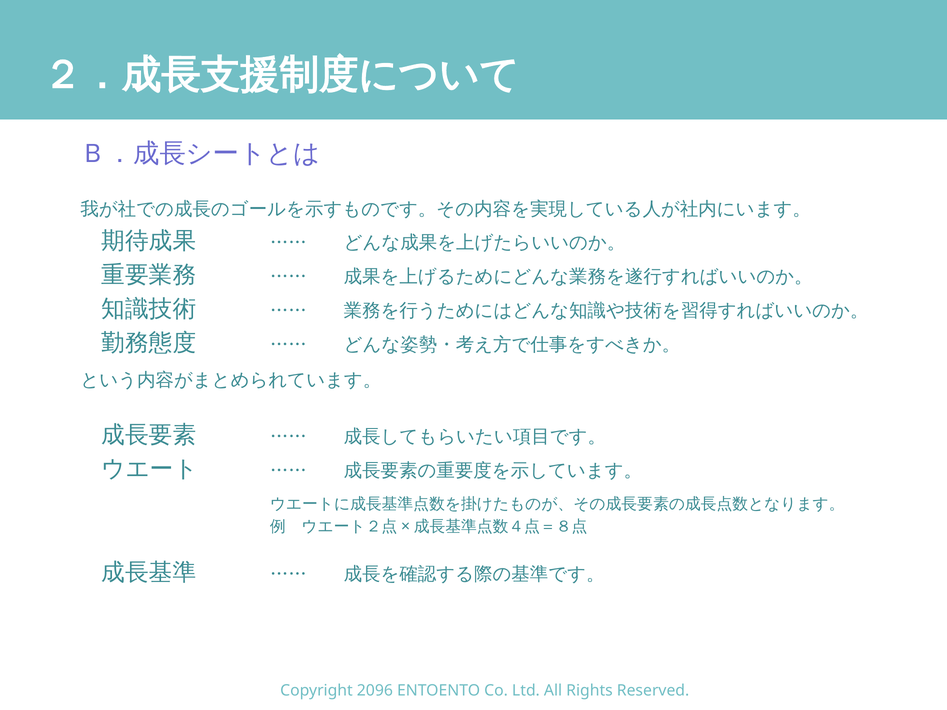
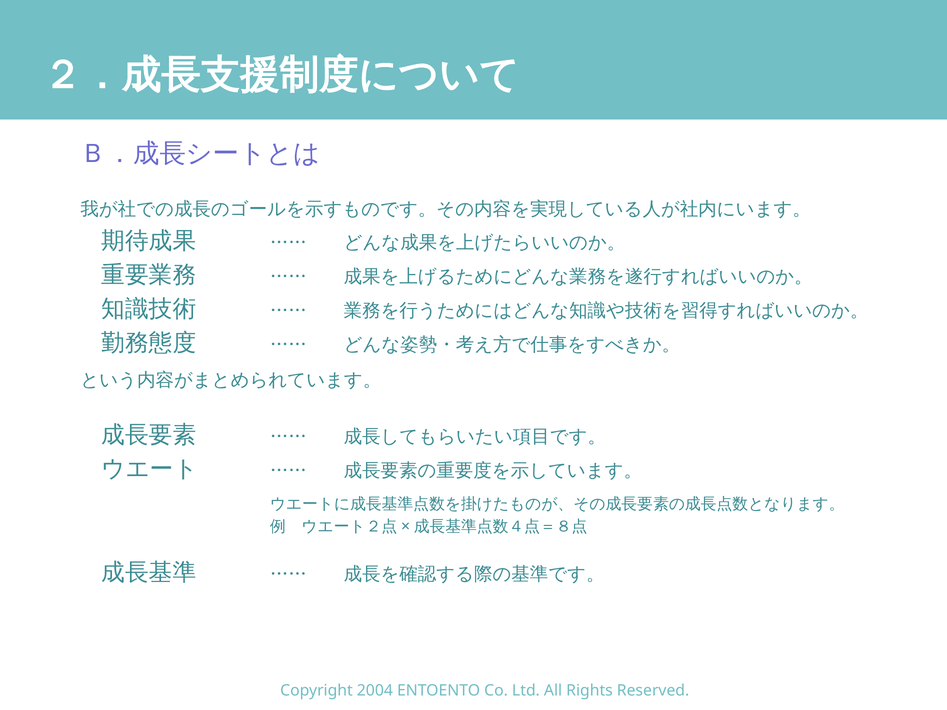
2096: 2096 -> 2004
